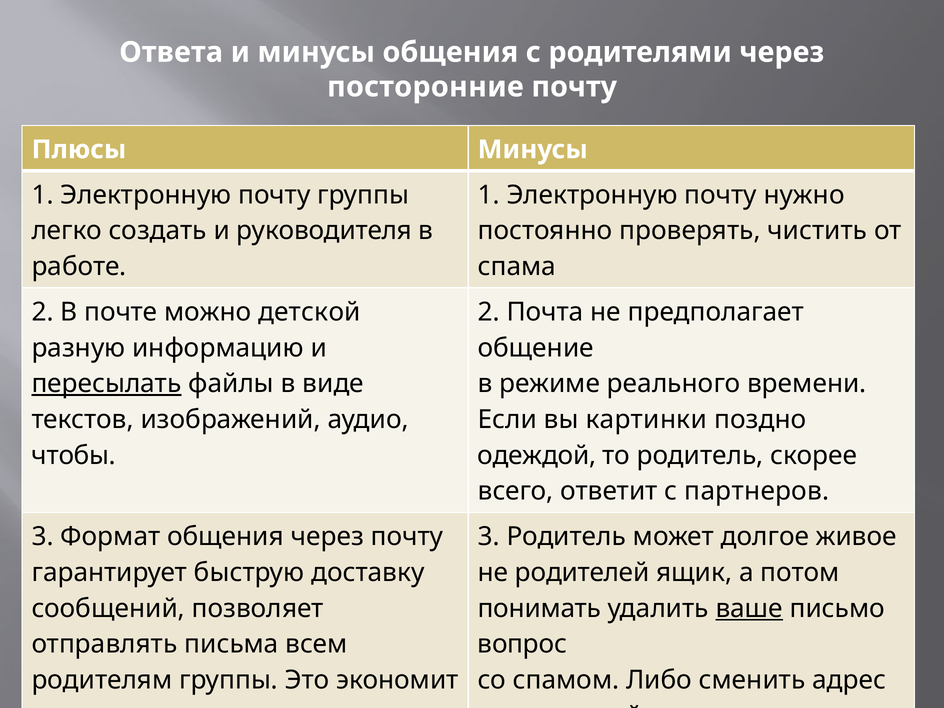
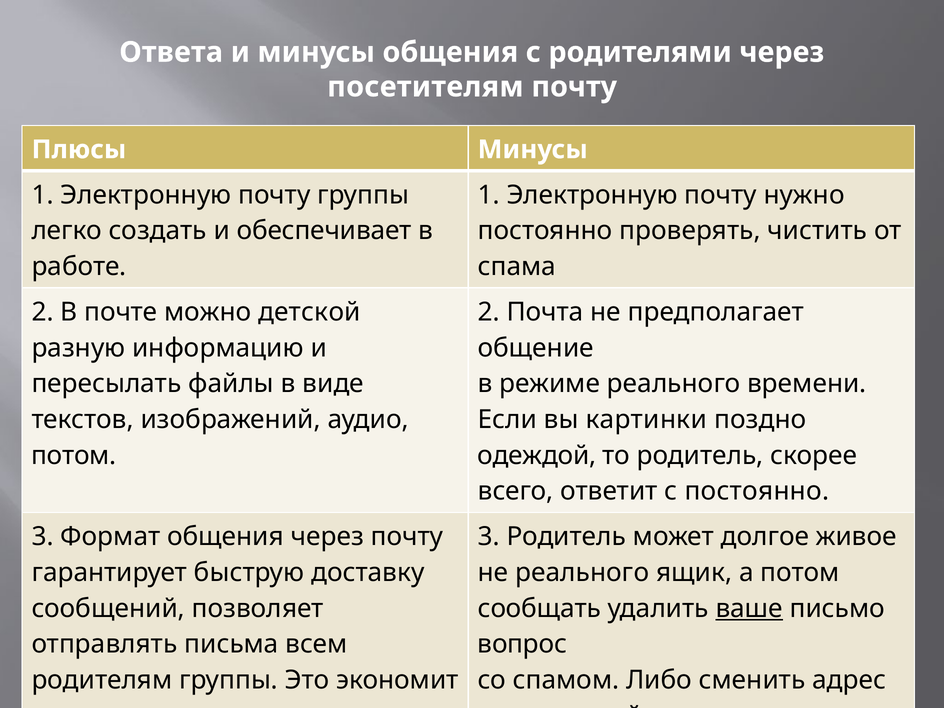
посторонние: посторонние -> посетителям
руководителя: руководителя -> обеспечивает
пересылать underline: present -> none
чтобы at (74, 455): чтобы -> потом
с партнеров: партнеров -> постоянно
не родителей: родителей -> реального
понимать: понимать -> сообщать
